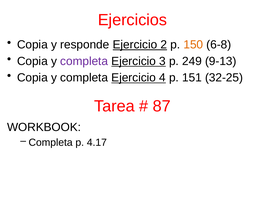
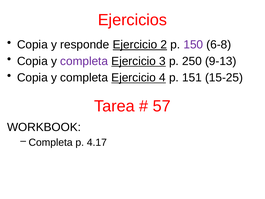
150 colour: orange -> purple
249: 249 -> 250
32-25: 32-25 -> 15-25
87: 87 -> 57
